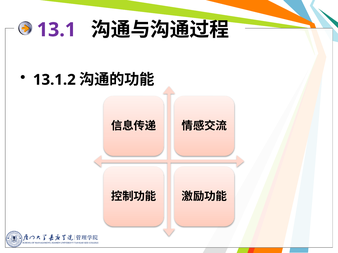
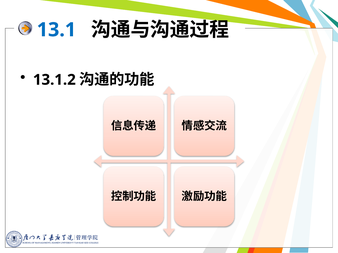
13.1 colour: purple -> blue
